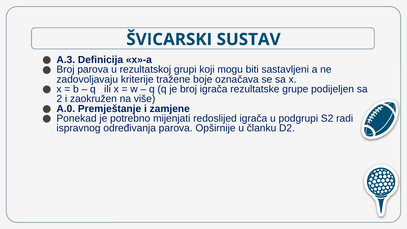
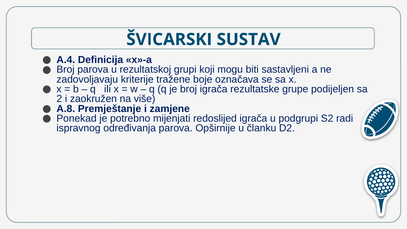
A.3: A.3 -> A.4
A.0: A.0 -> A.8
